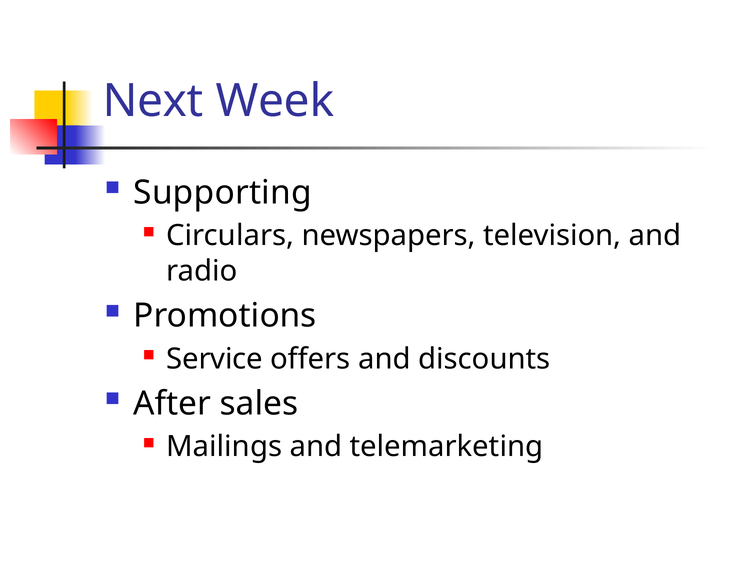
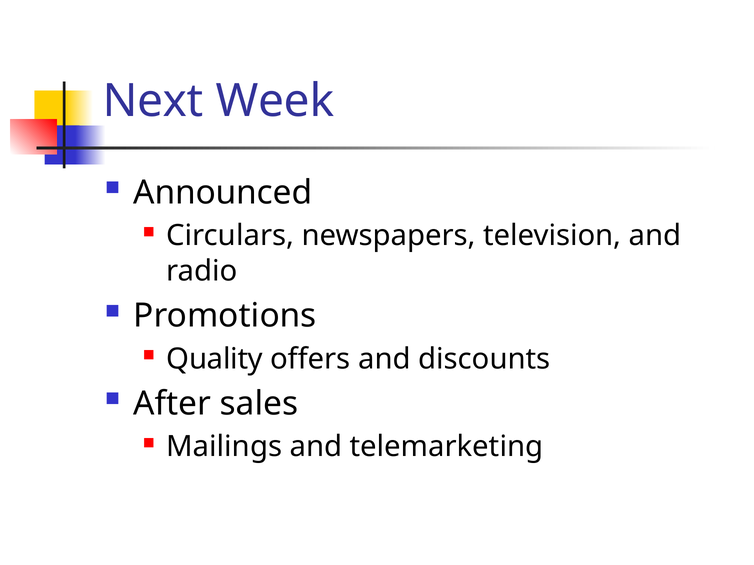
Supporting: Supporting -> Announced
Service: Service -> Quality
